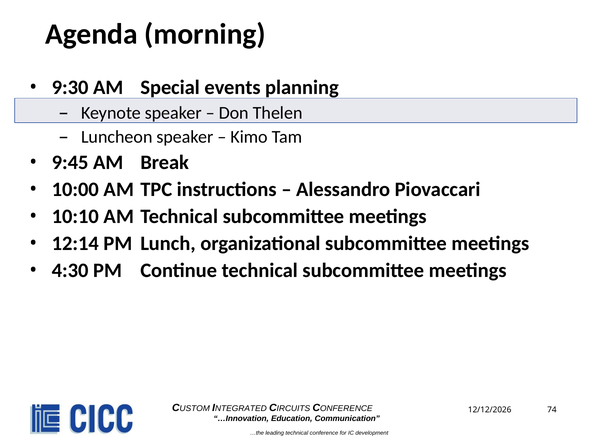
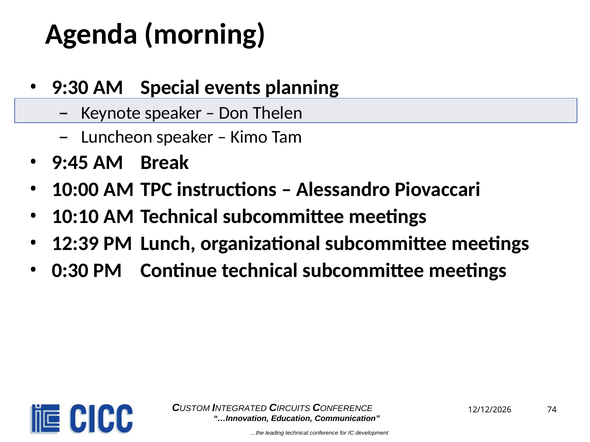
12:14: 12:14 -> 12:39
4:30: 4:30 -> 0:30
